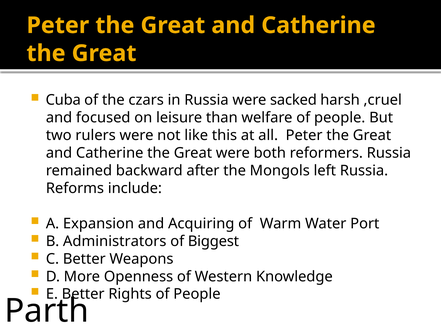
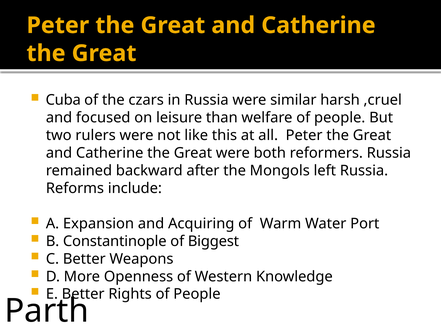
sacked: sacked -> similar
Administrators: Administrators -> Constantinople
